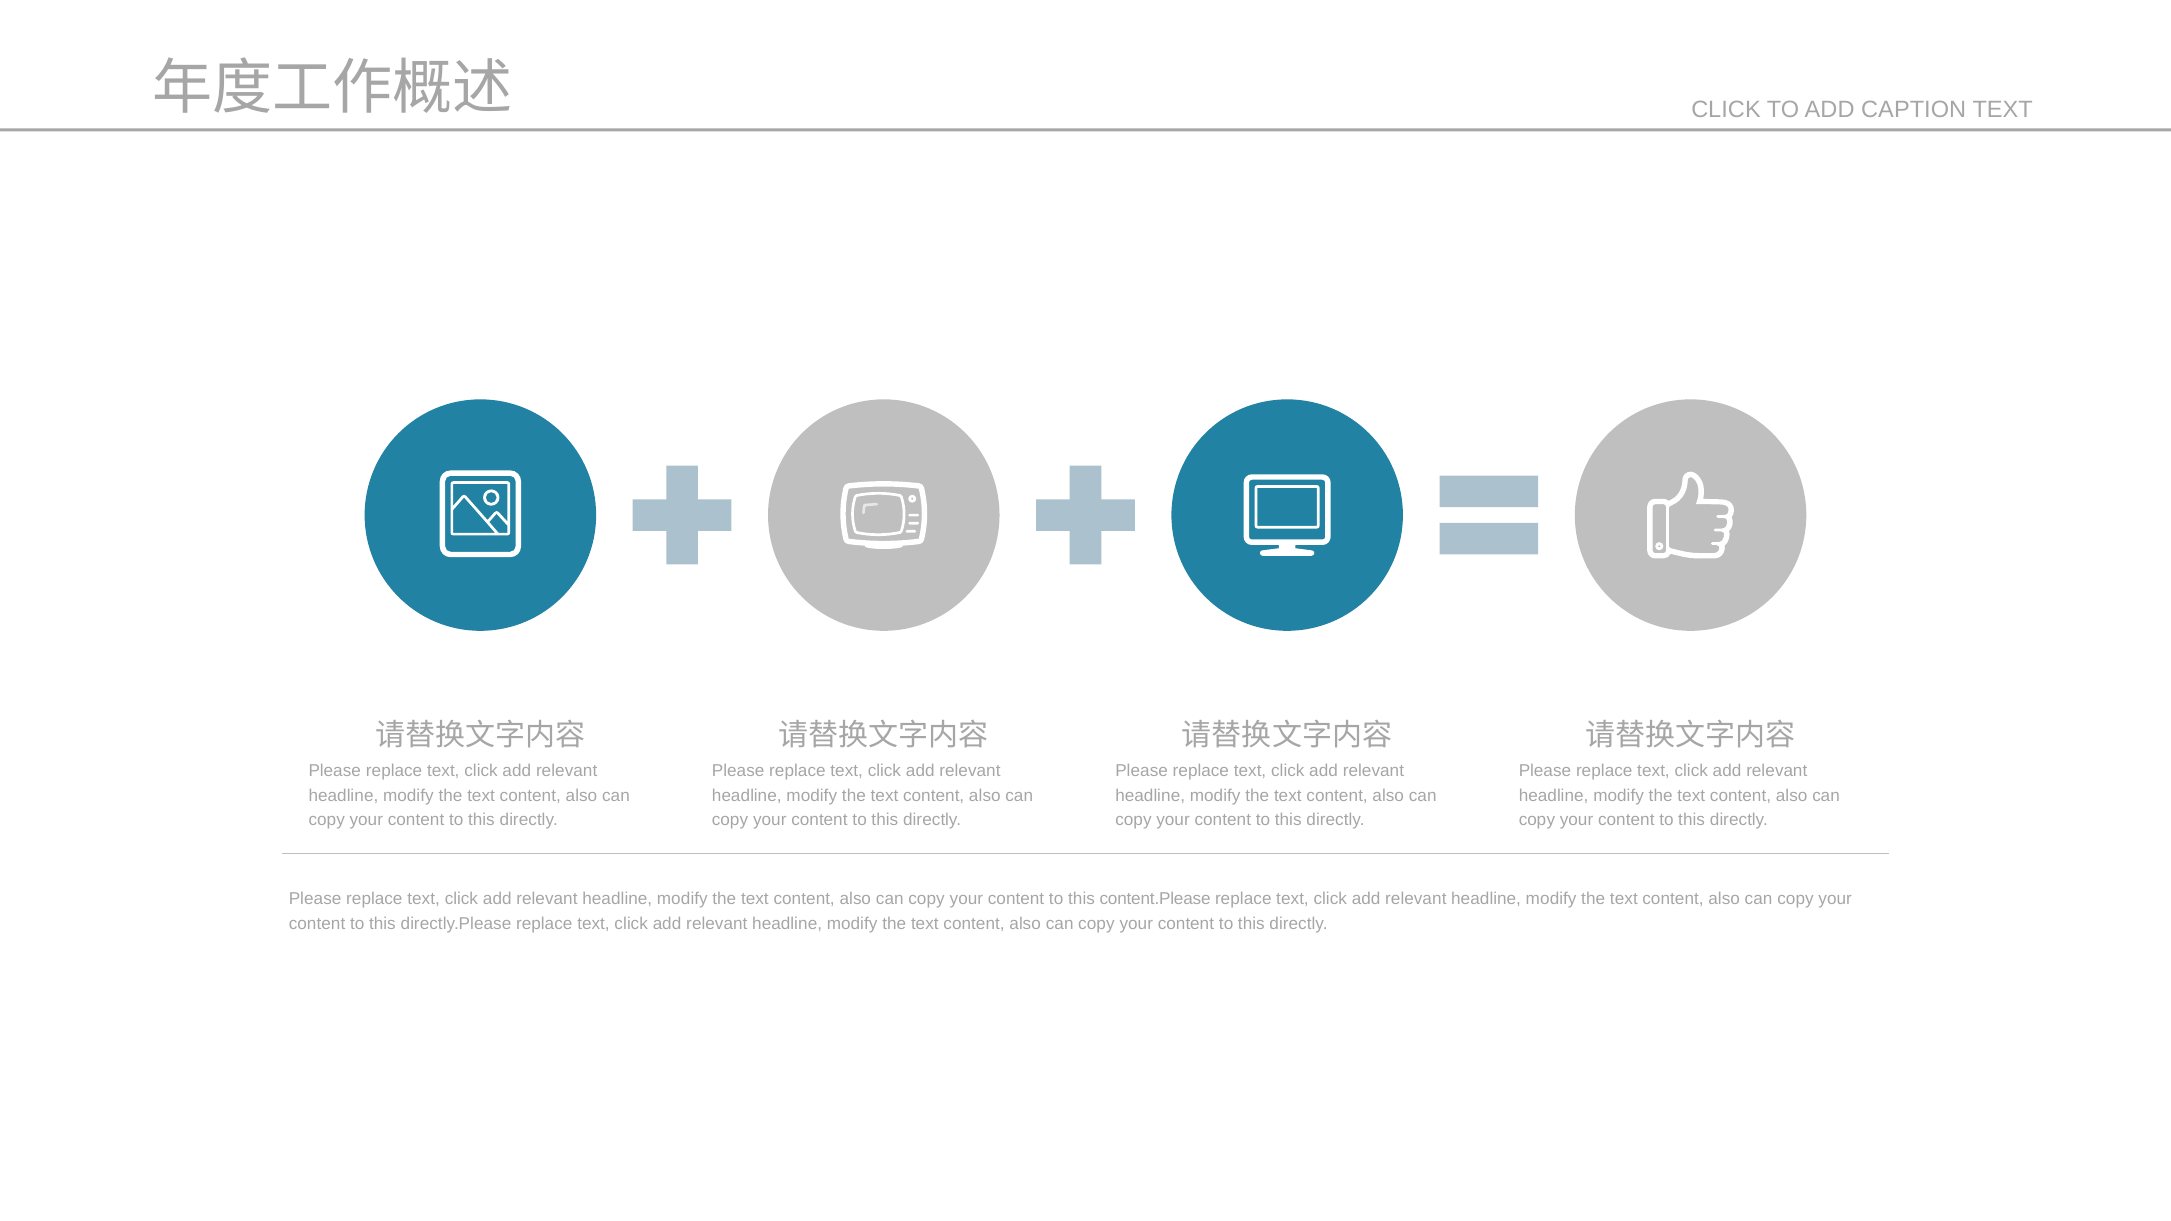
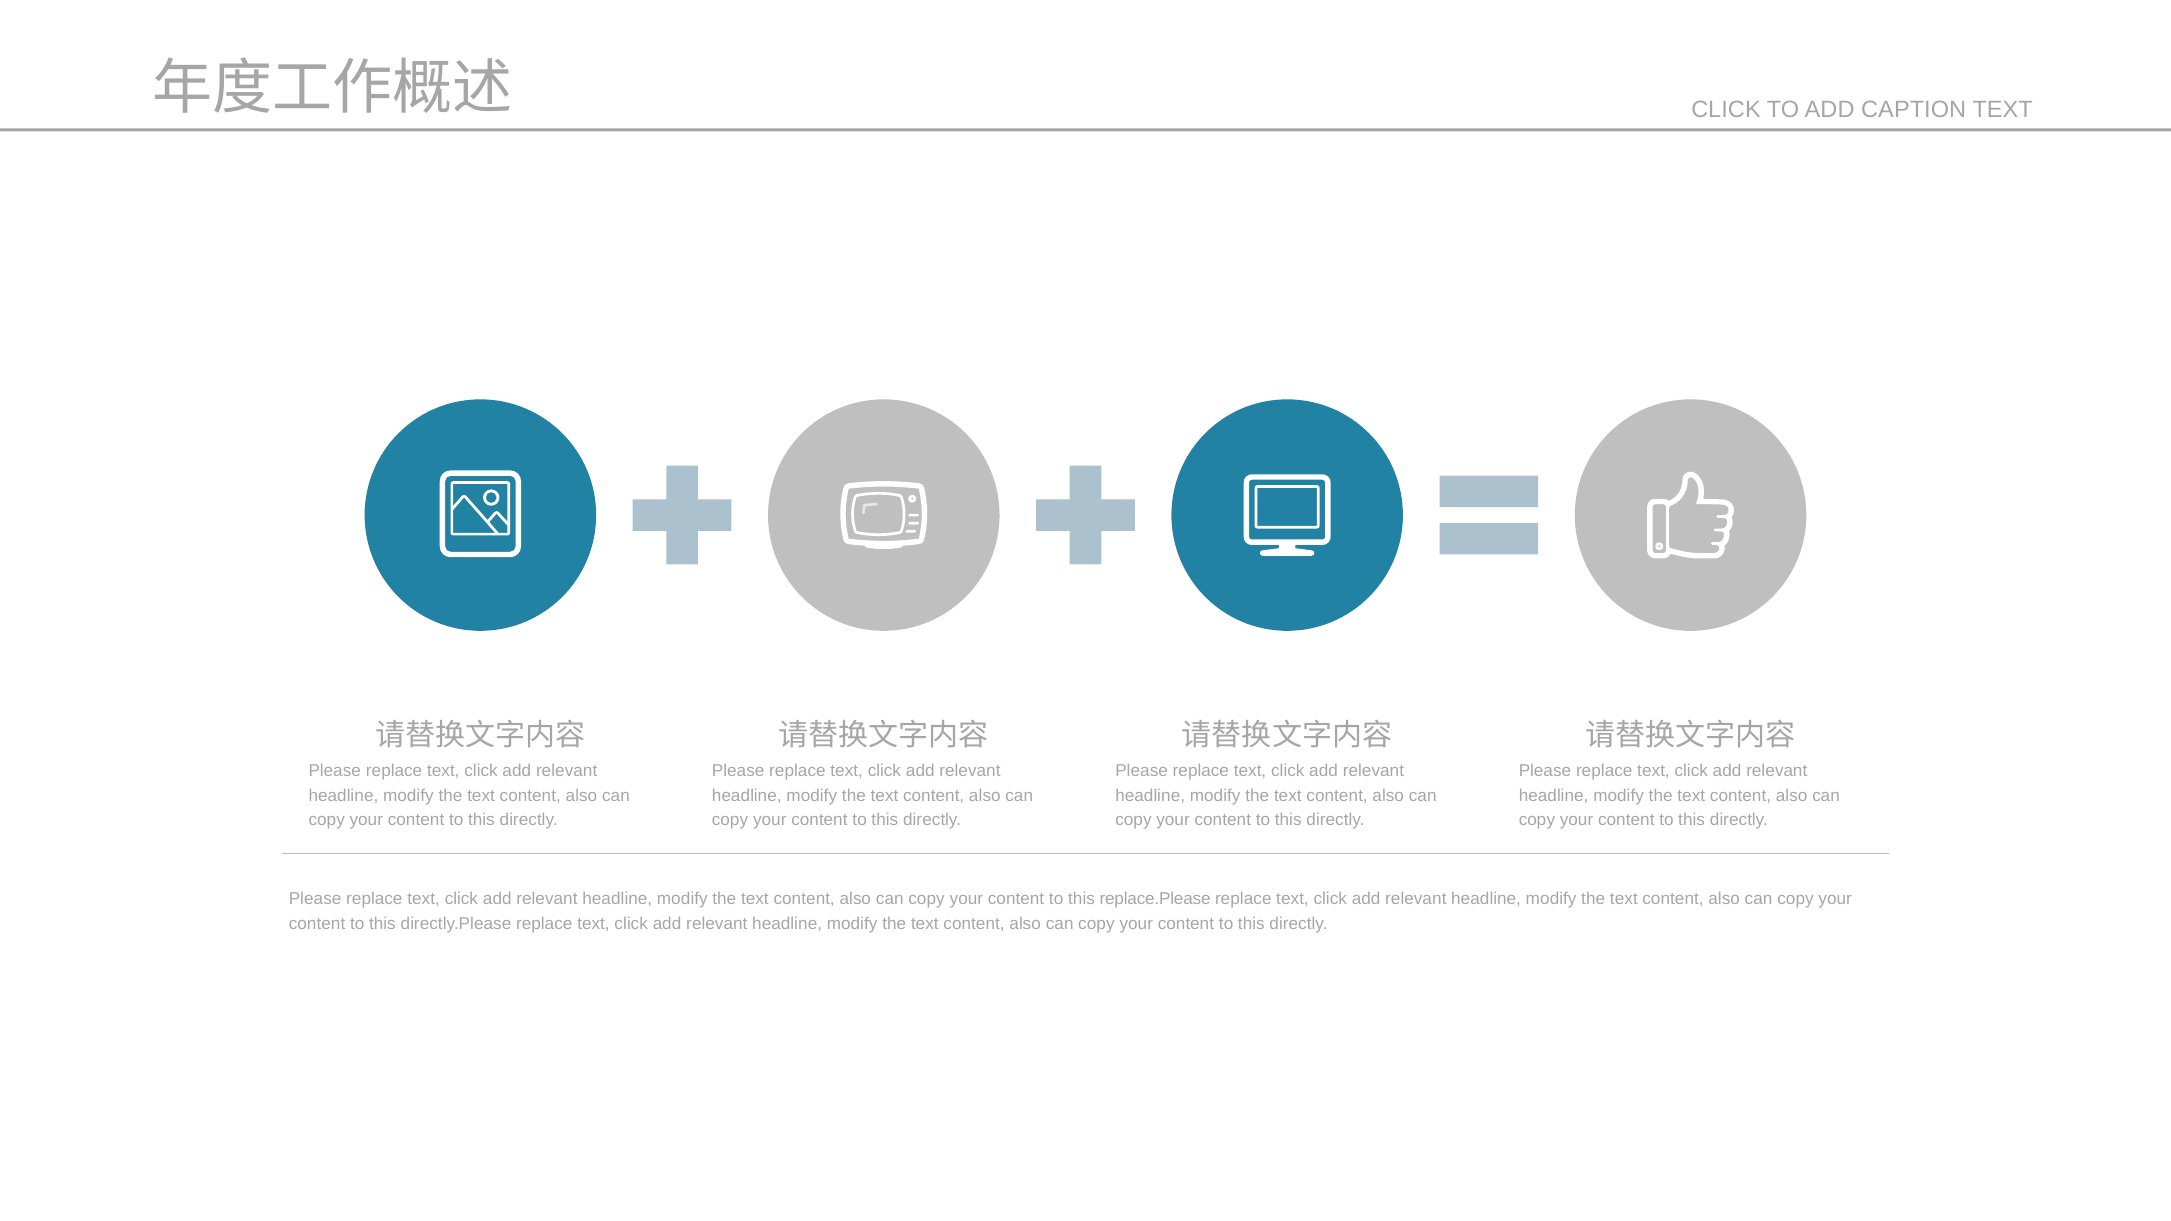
content.Please: content.Please -> replace.Please
